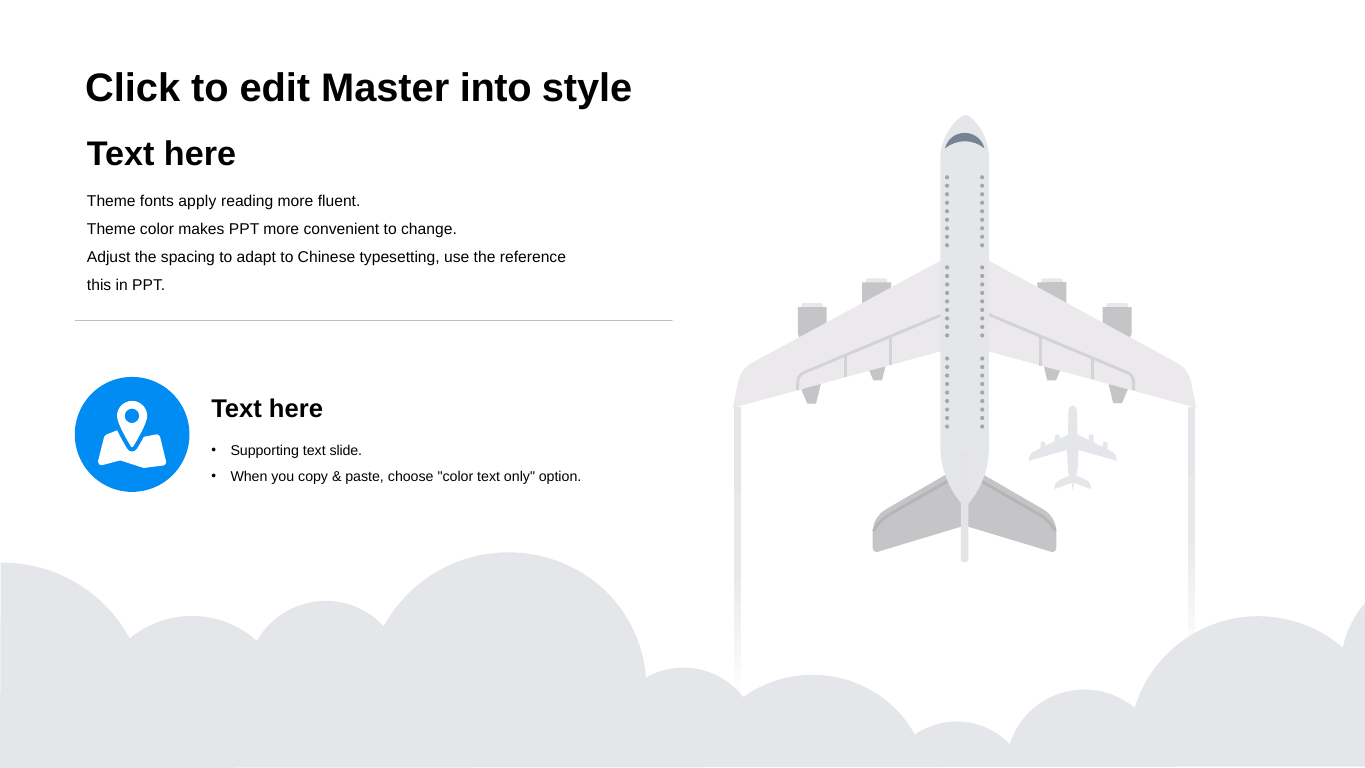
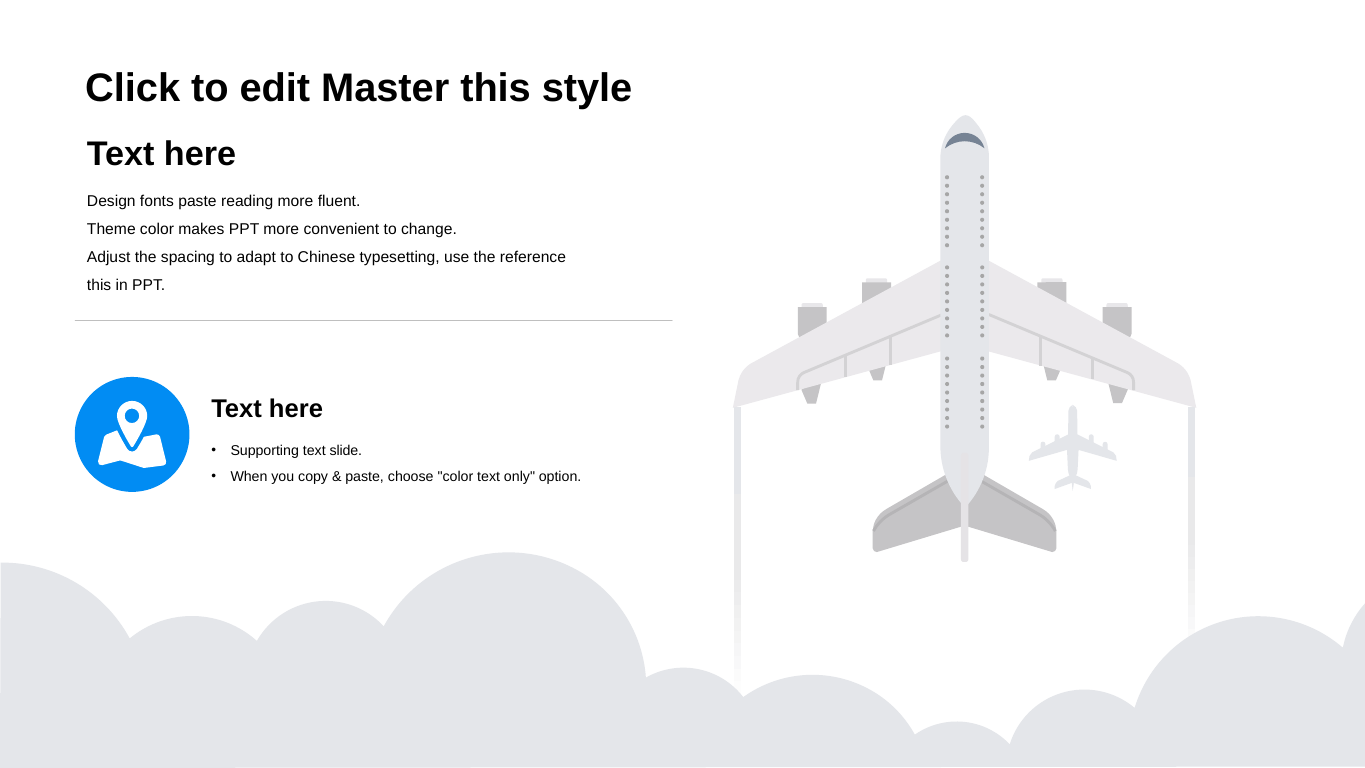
Master into: into -> this
Theme at (111, 201): Theme -> Design
fonts apply: apply -> paste
